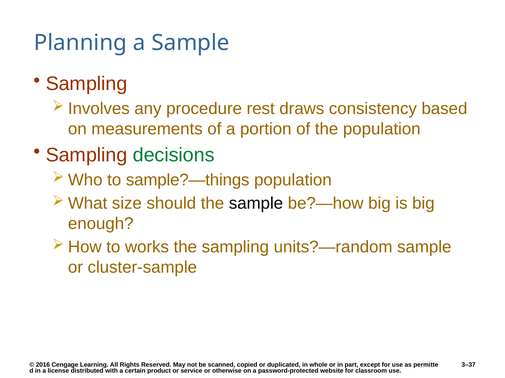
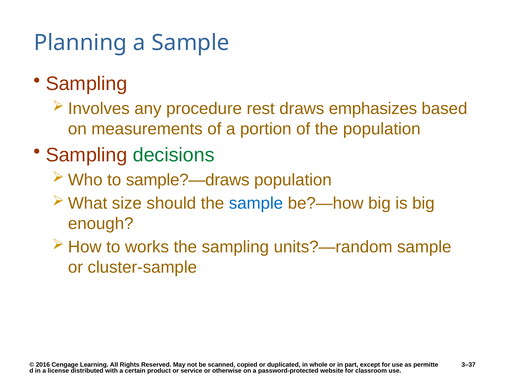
consistency: consistency -> emphasizes
sample?—things: sample?—things -> sample?—draws
sample at (256, 204) colour: black -> blue
